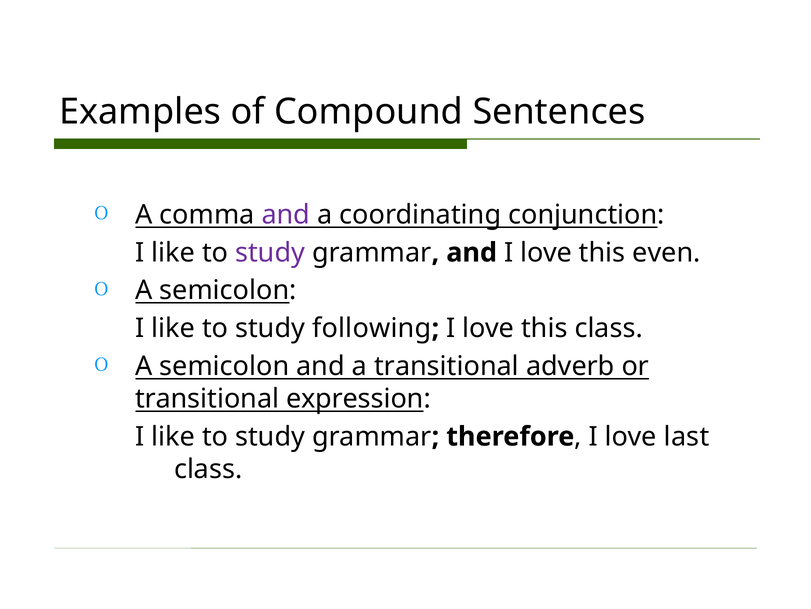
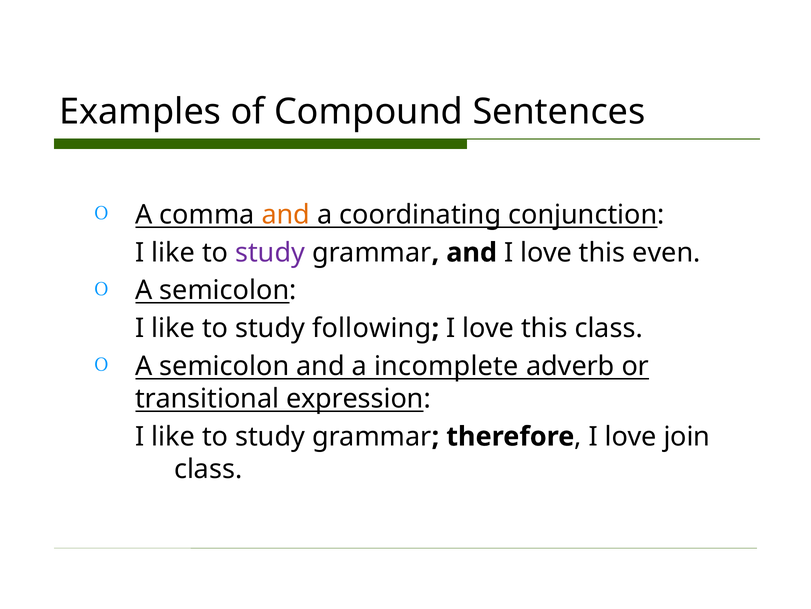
and at (286, 215) colour: purple -> orange
a transitional: transitional -> incomplete
last: last -> join
